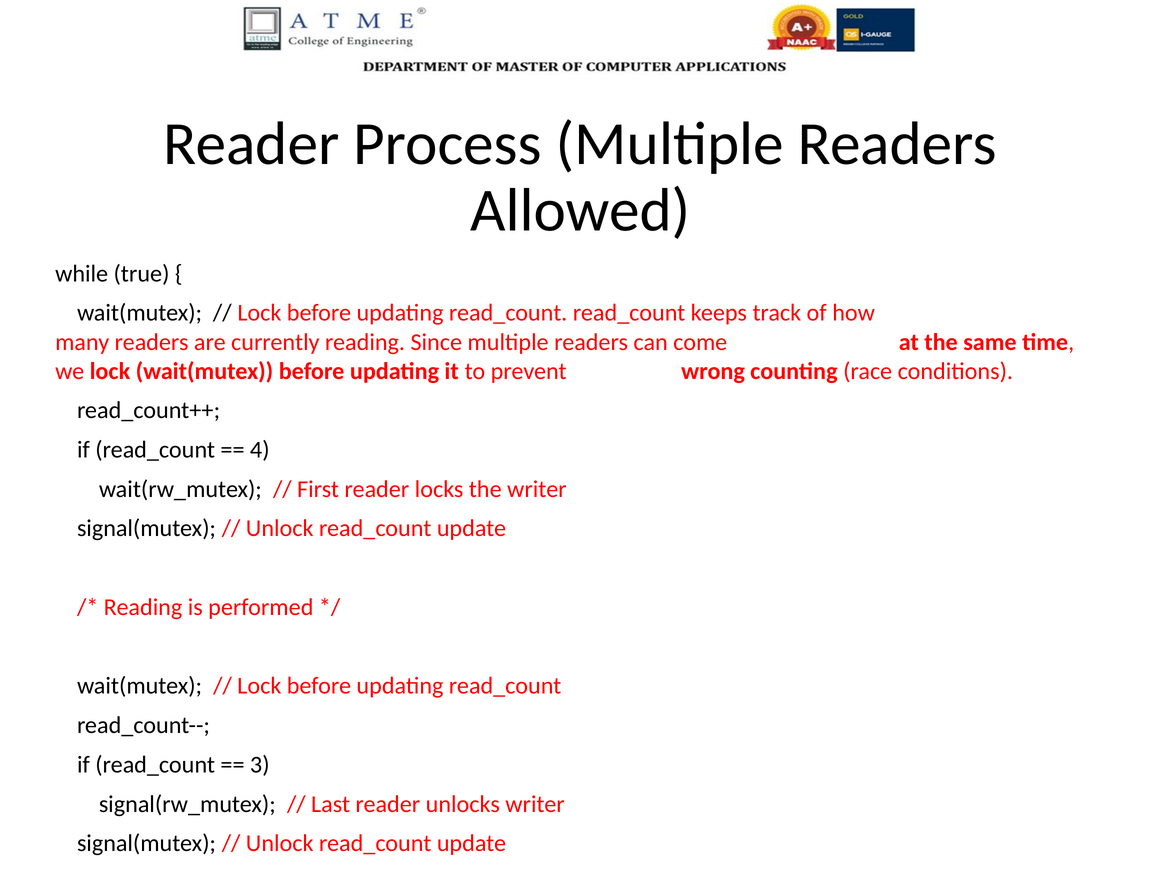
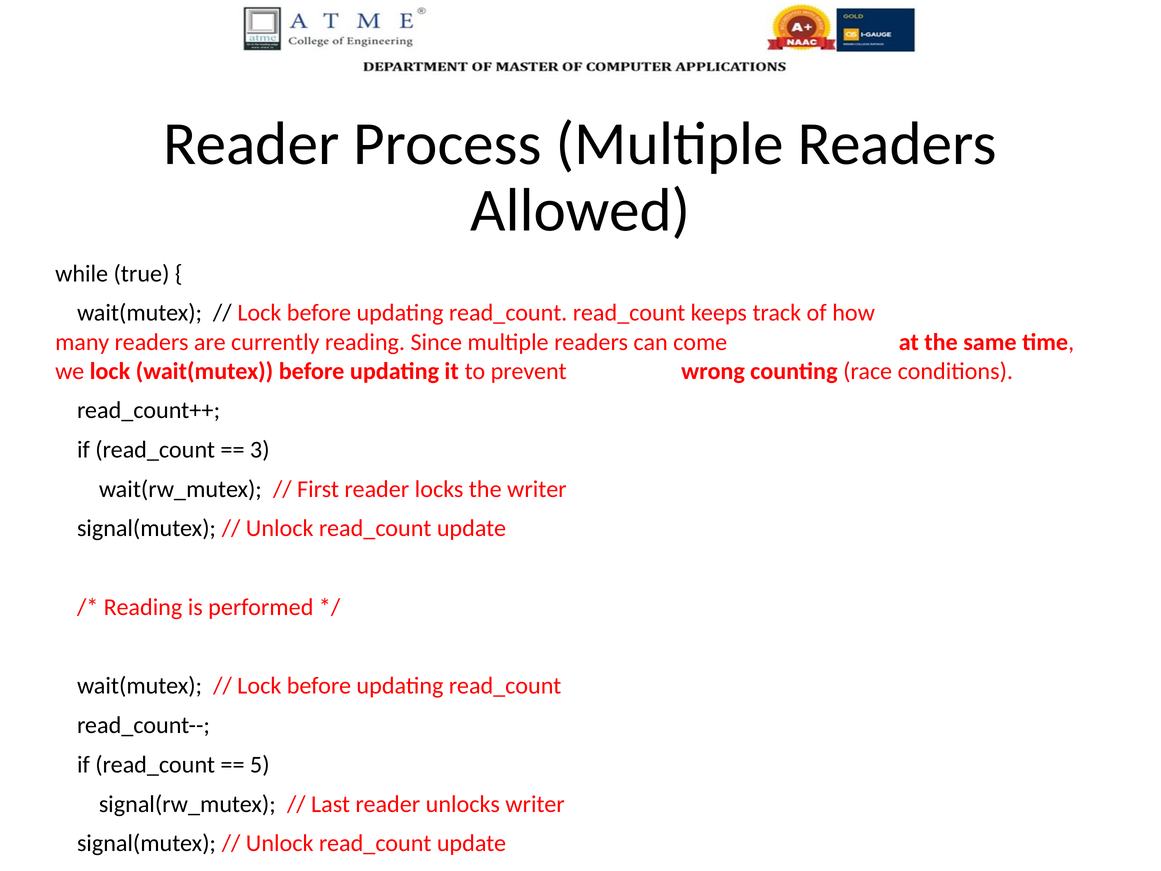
4: 4 -> 3
3: 3 -> 5
